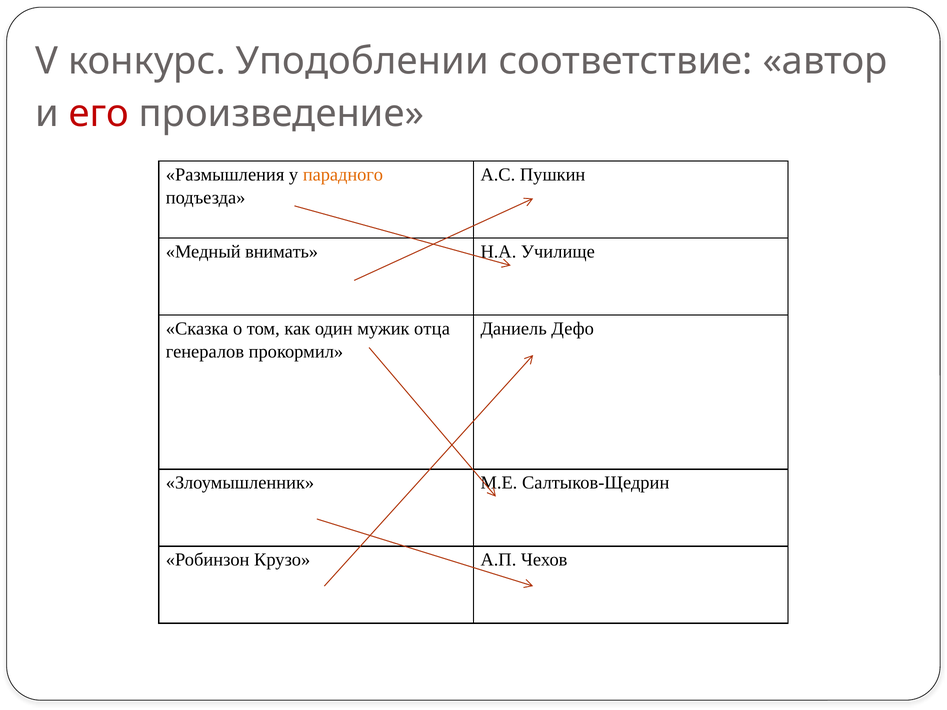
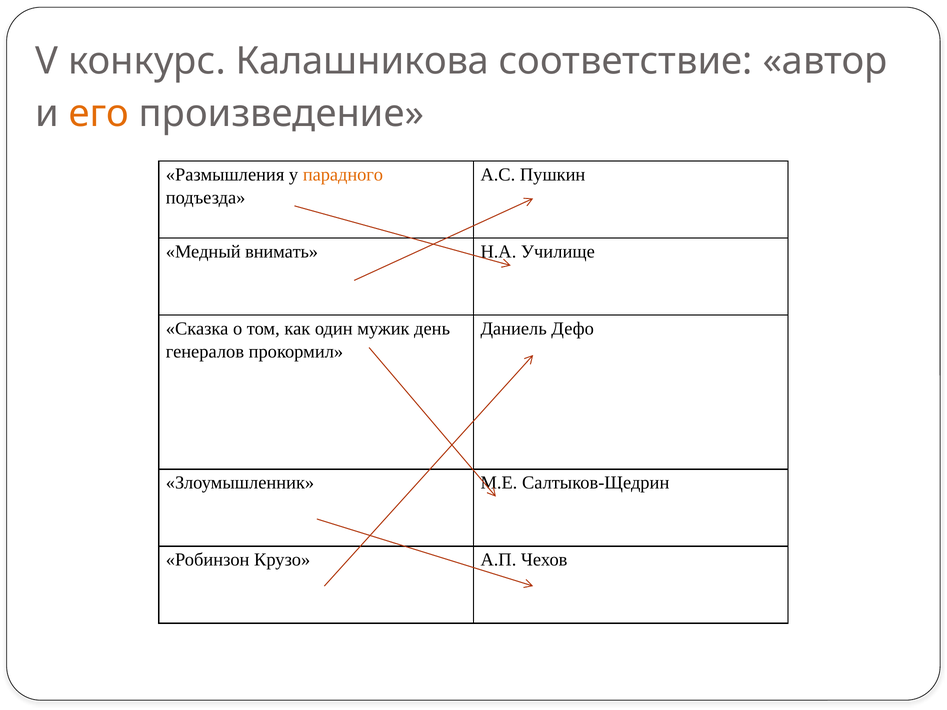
Уподоблении: Уподоблении -> Калашникова
его colour: red -> orange
отца: отца -> день
